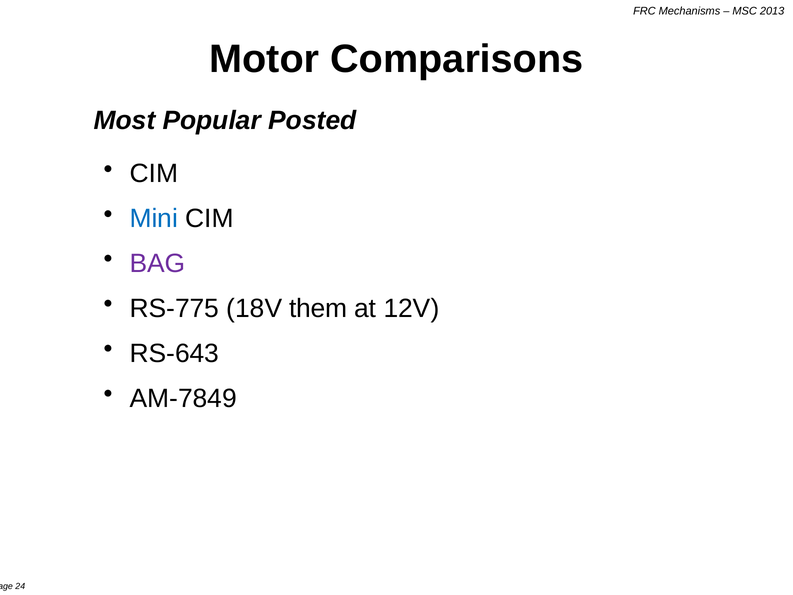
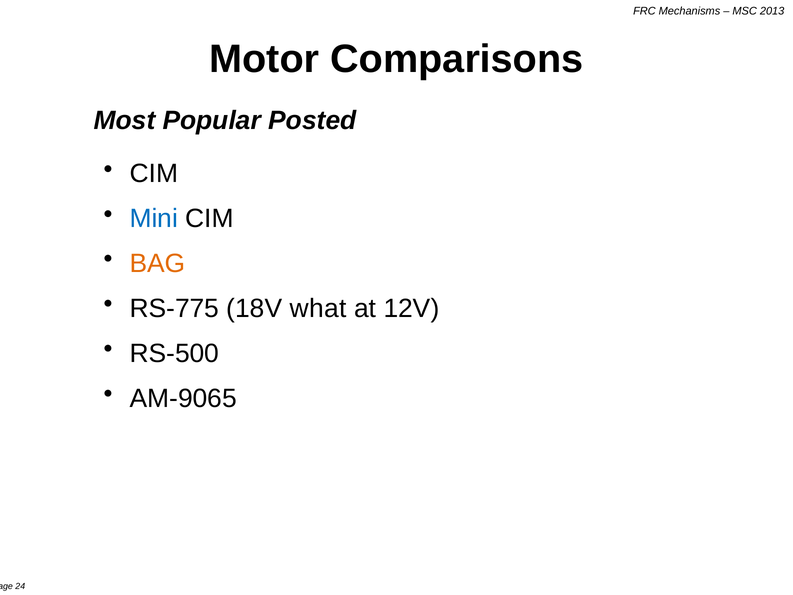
BAG colour: purple -> orange
them: them -> what
RS-643: RS-643 -> RS-500
AM-7849: AM-7849 -> AM-9065
